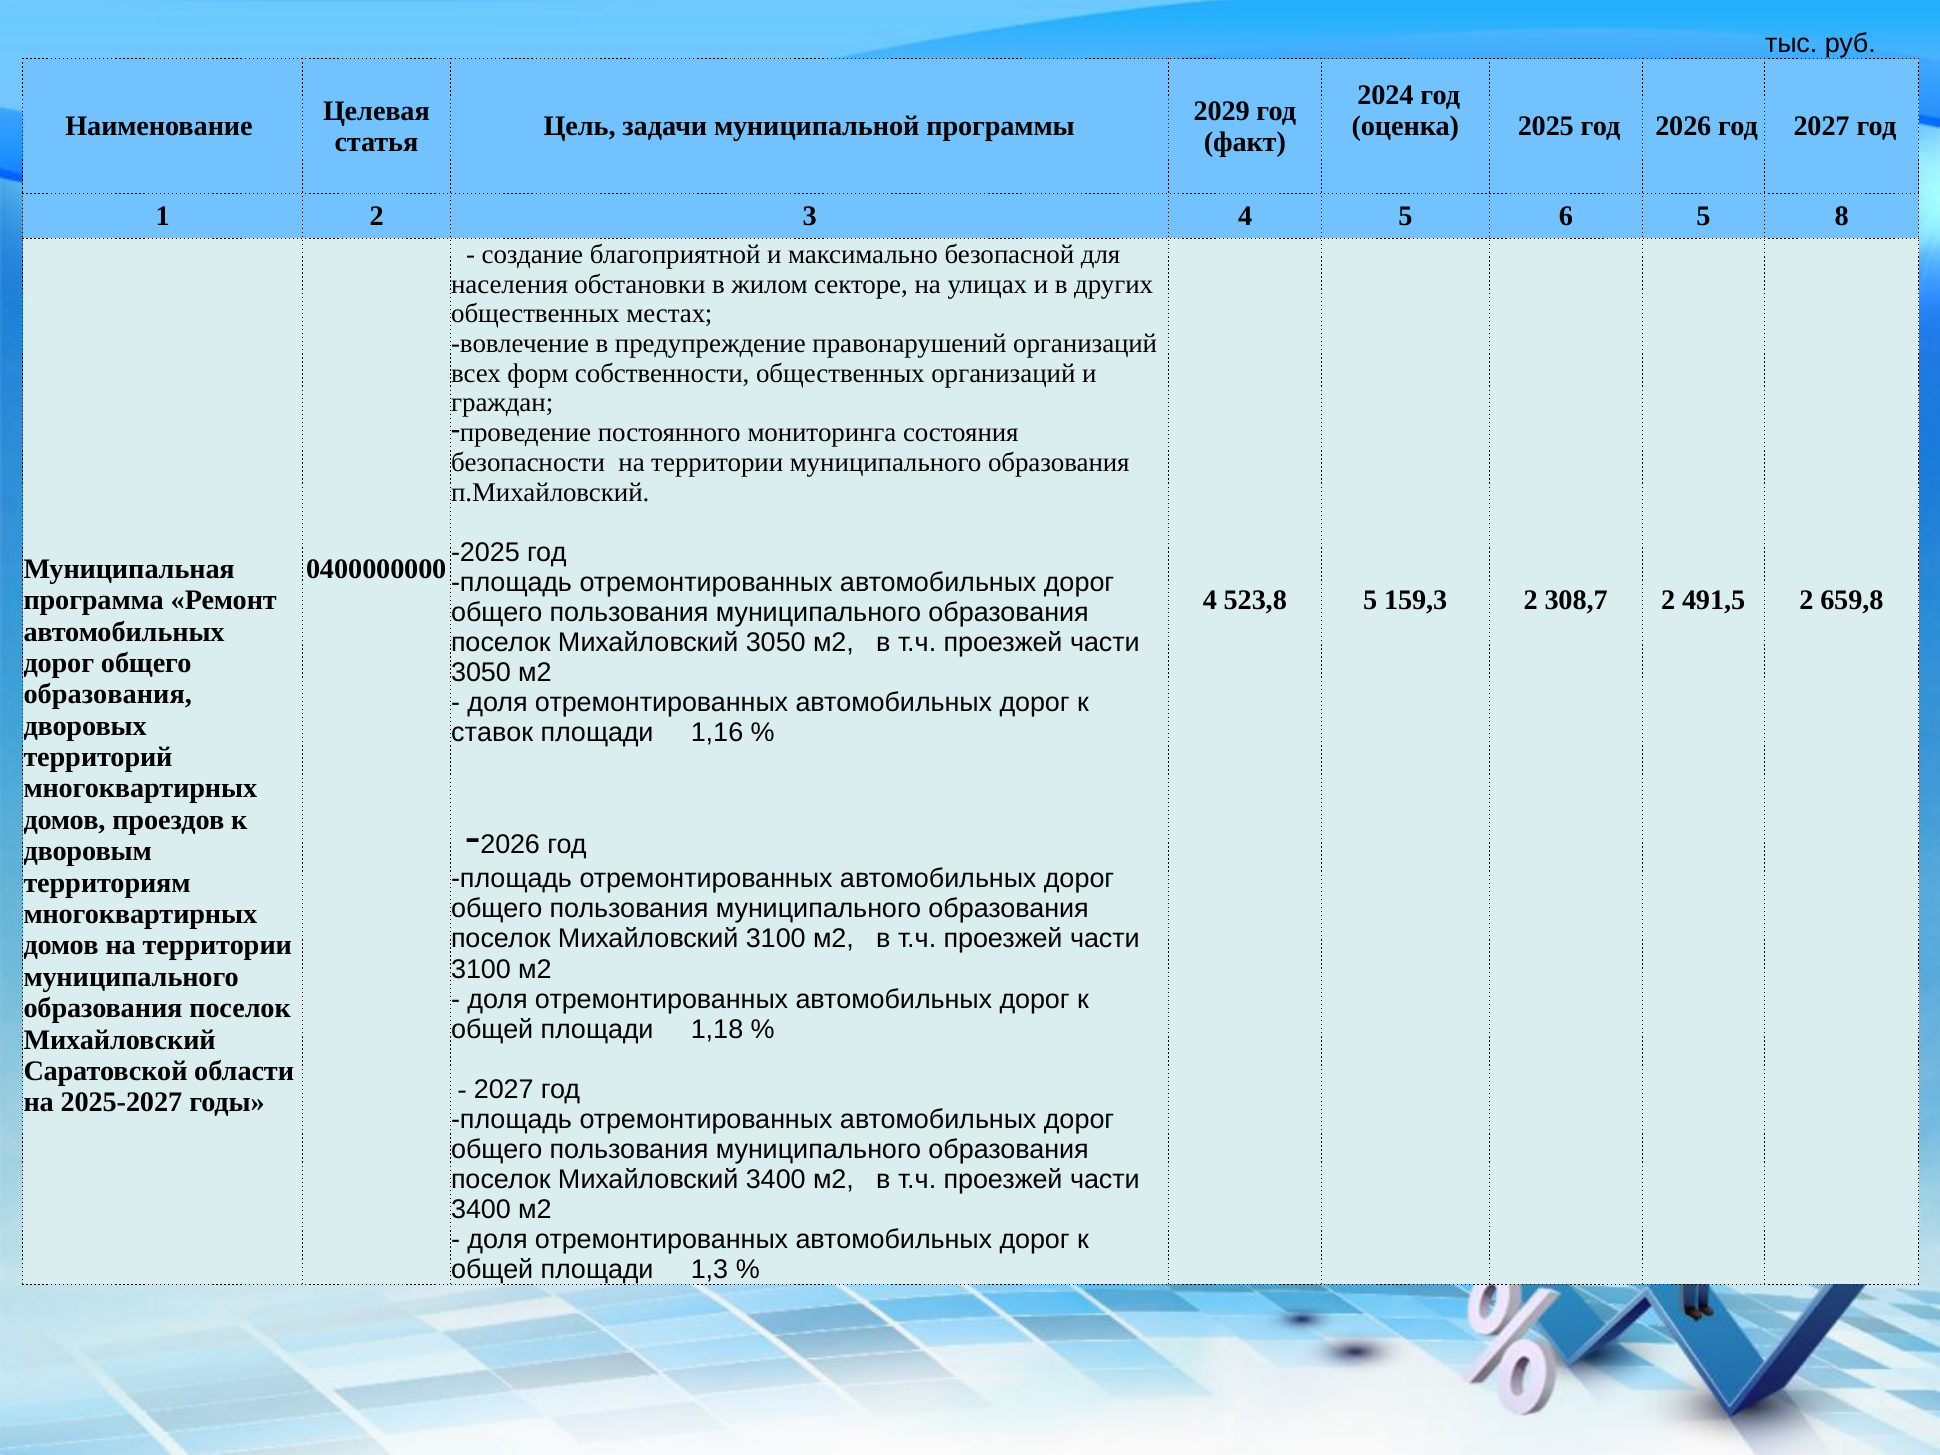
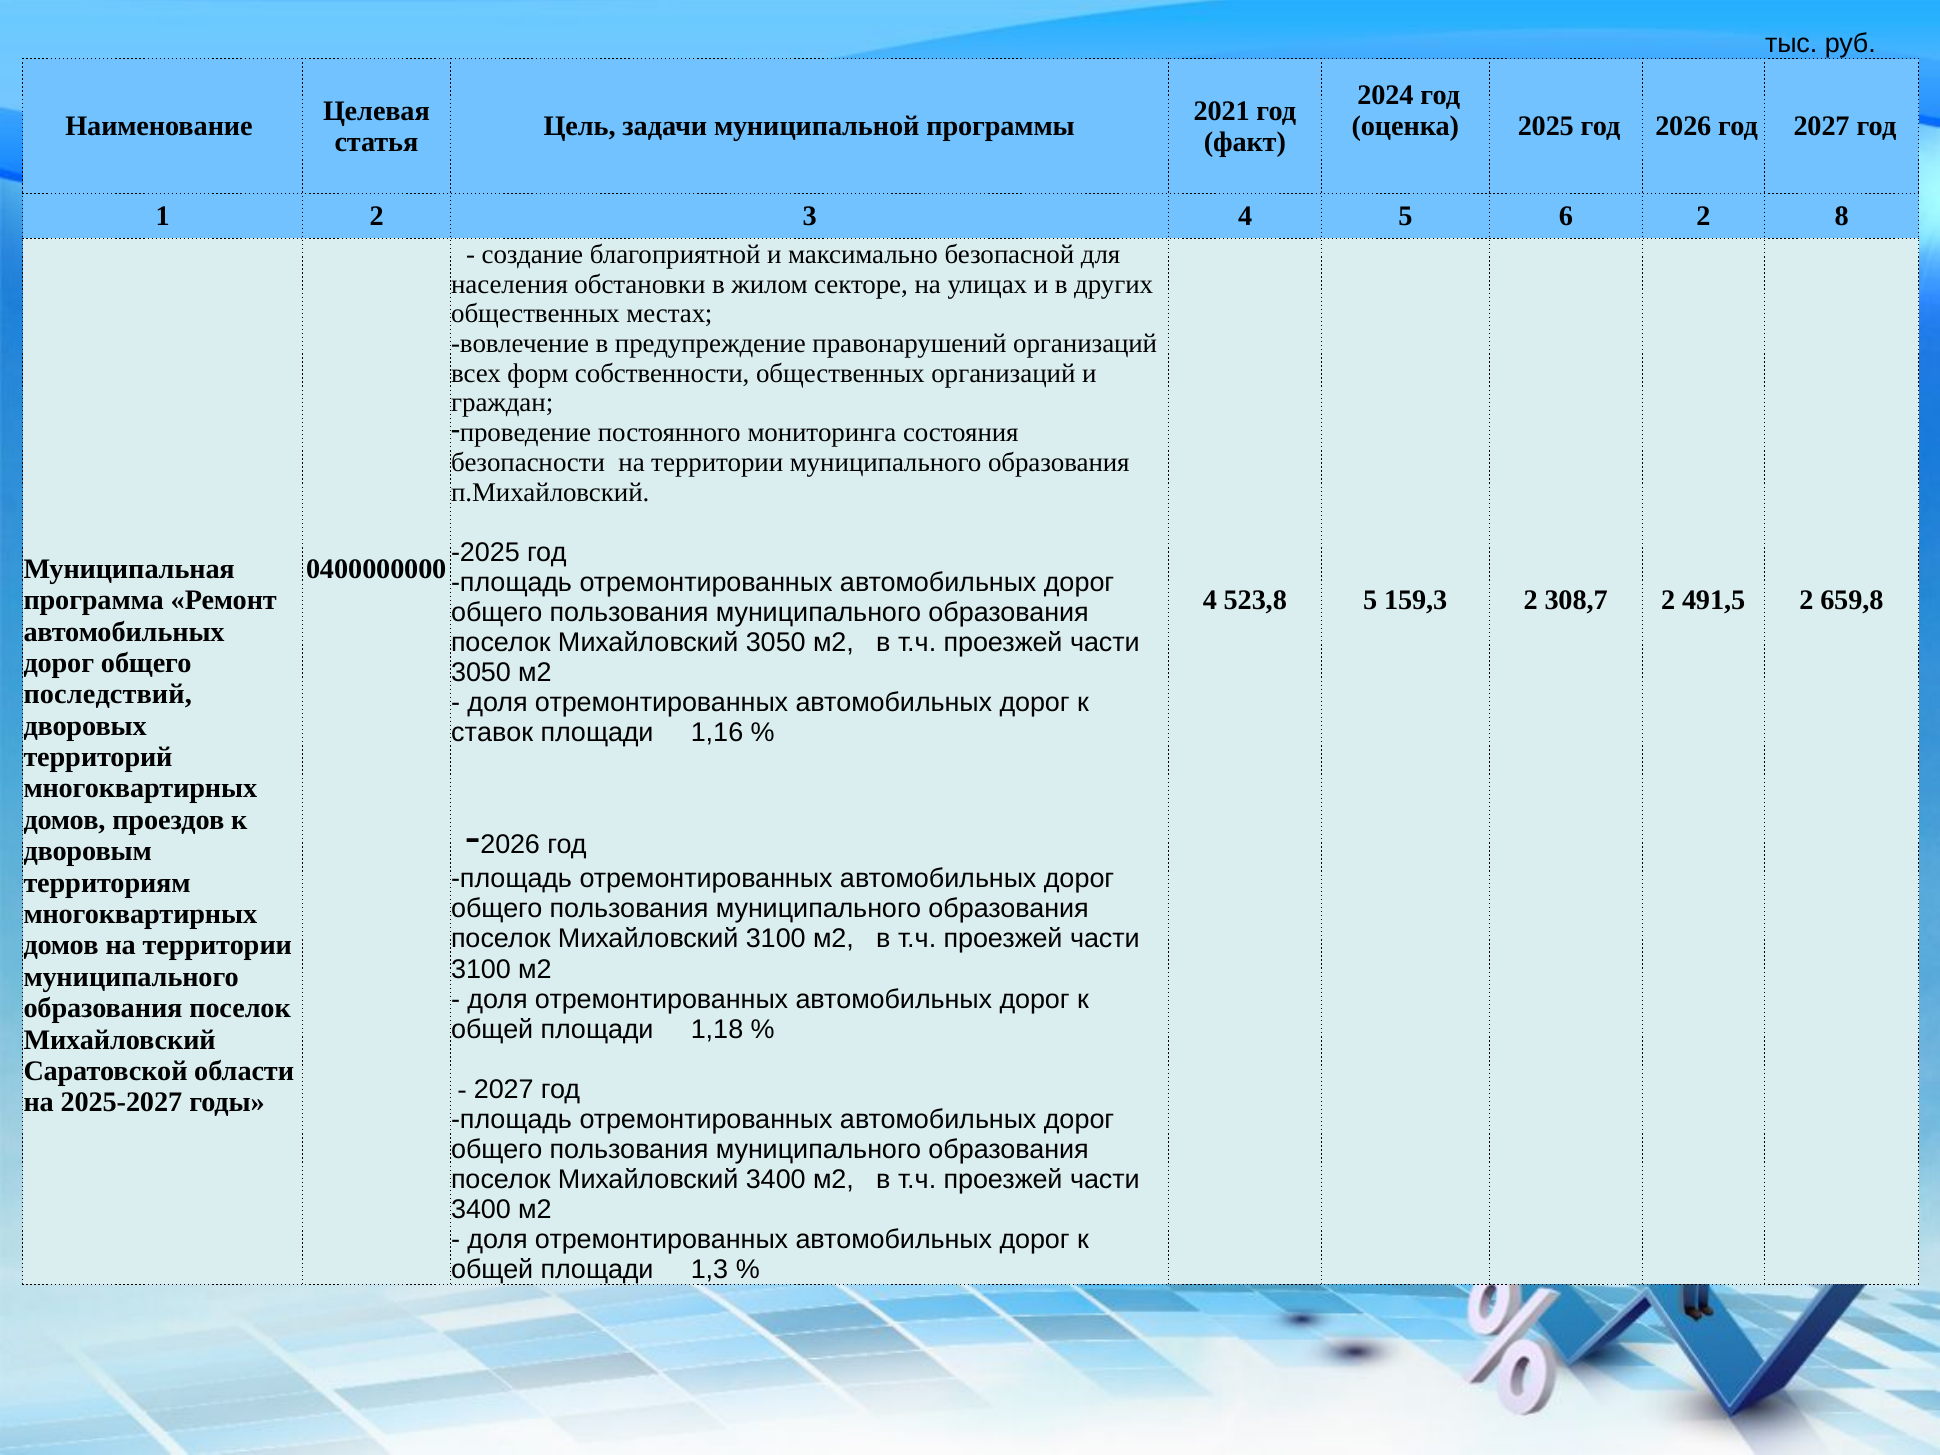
2029: 2029 -> 2021
6 5: 5 -> 2
образования at (108, 694): образования -> последствий
